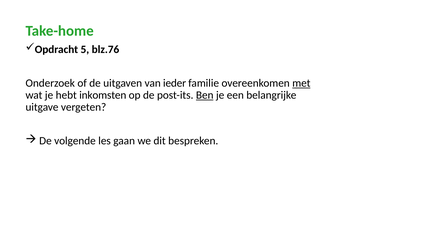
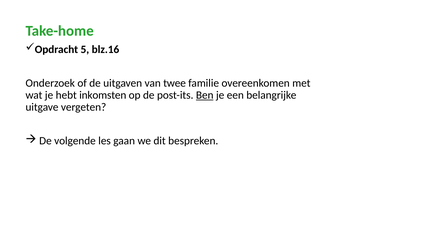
blz.76: blz.76 -> blz.16
ieder: ieder -> twee
met underline: present -> none
